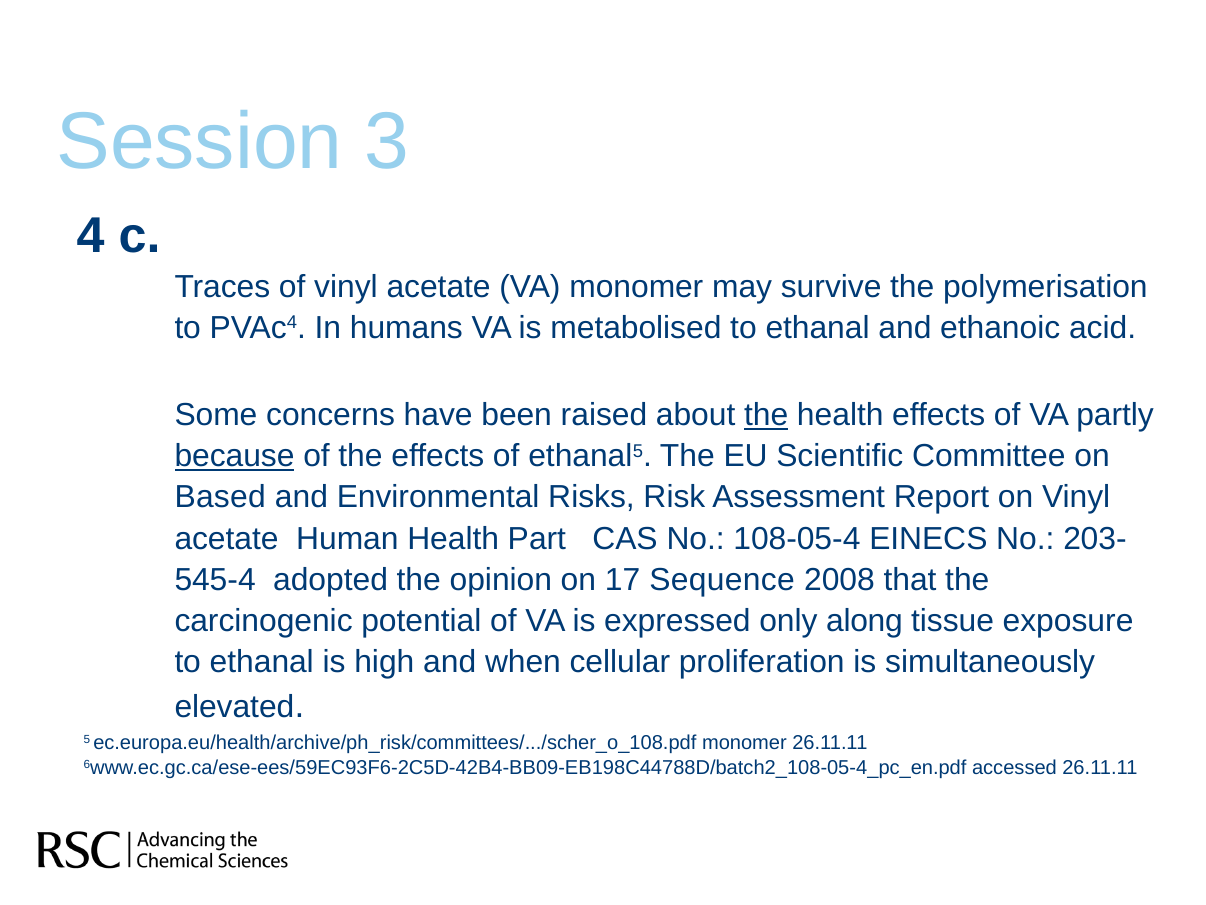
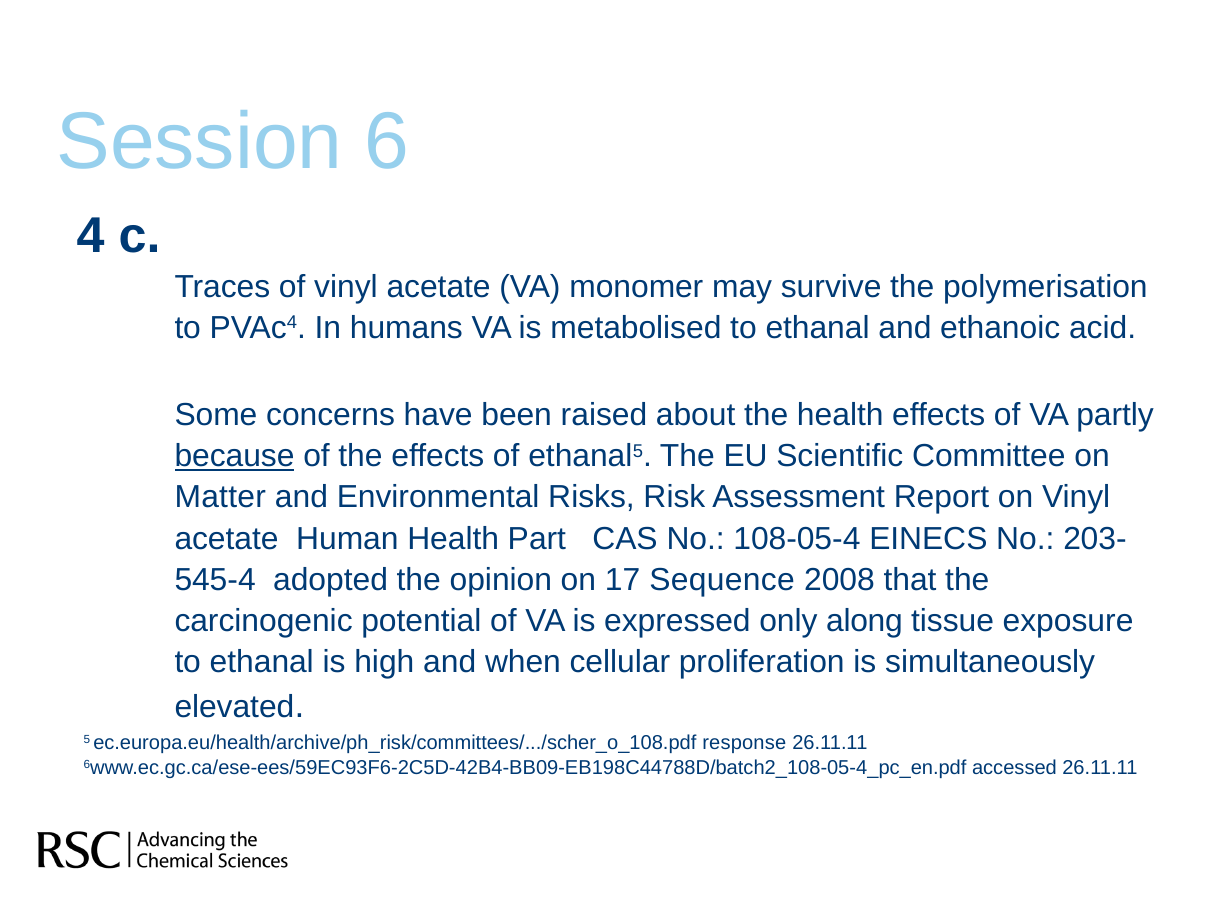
3: 3 -> 6
the at (766, 415) underline: present -> none
Based: Based -> Matter
ec.europa.eu/health/archive/ph_risk/committees/.../scher_o_108.pdf monomer: monomer -> response
